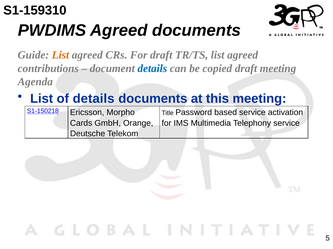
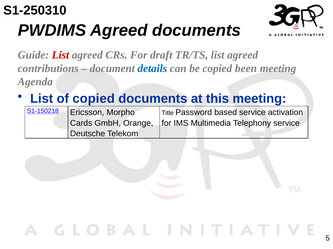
S1-159310: S1-159310 -> S1-250310
List at (60, 55) colour: orange -> red
copied draft: draft -> been
of details: details -> copied
